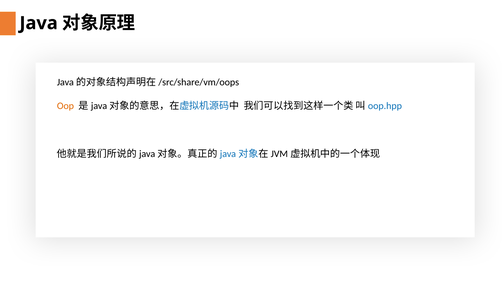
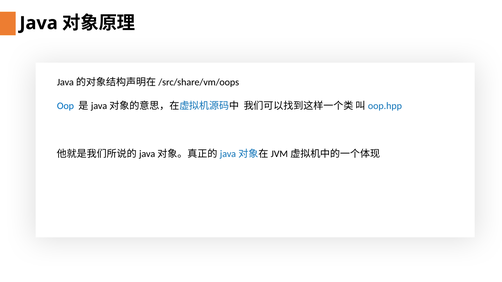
Oop colour: orange -> blue
